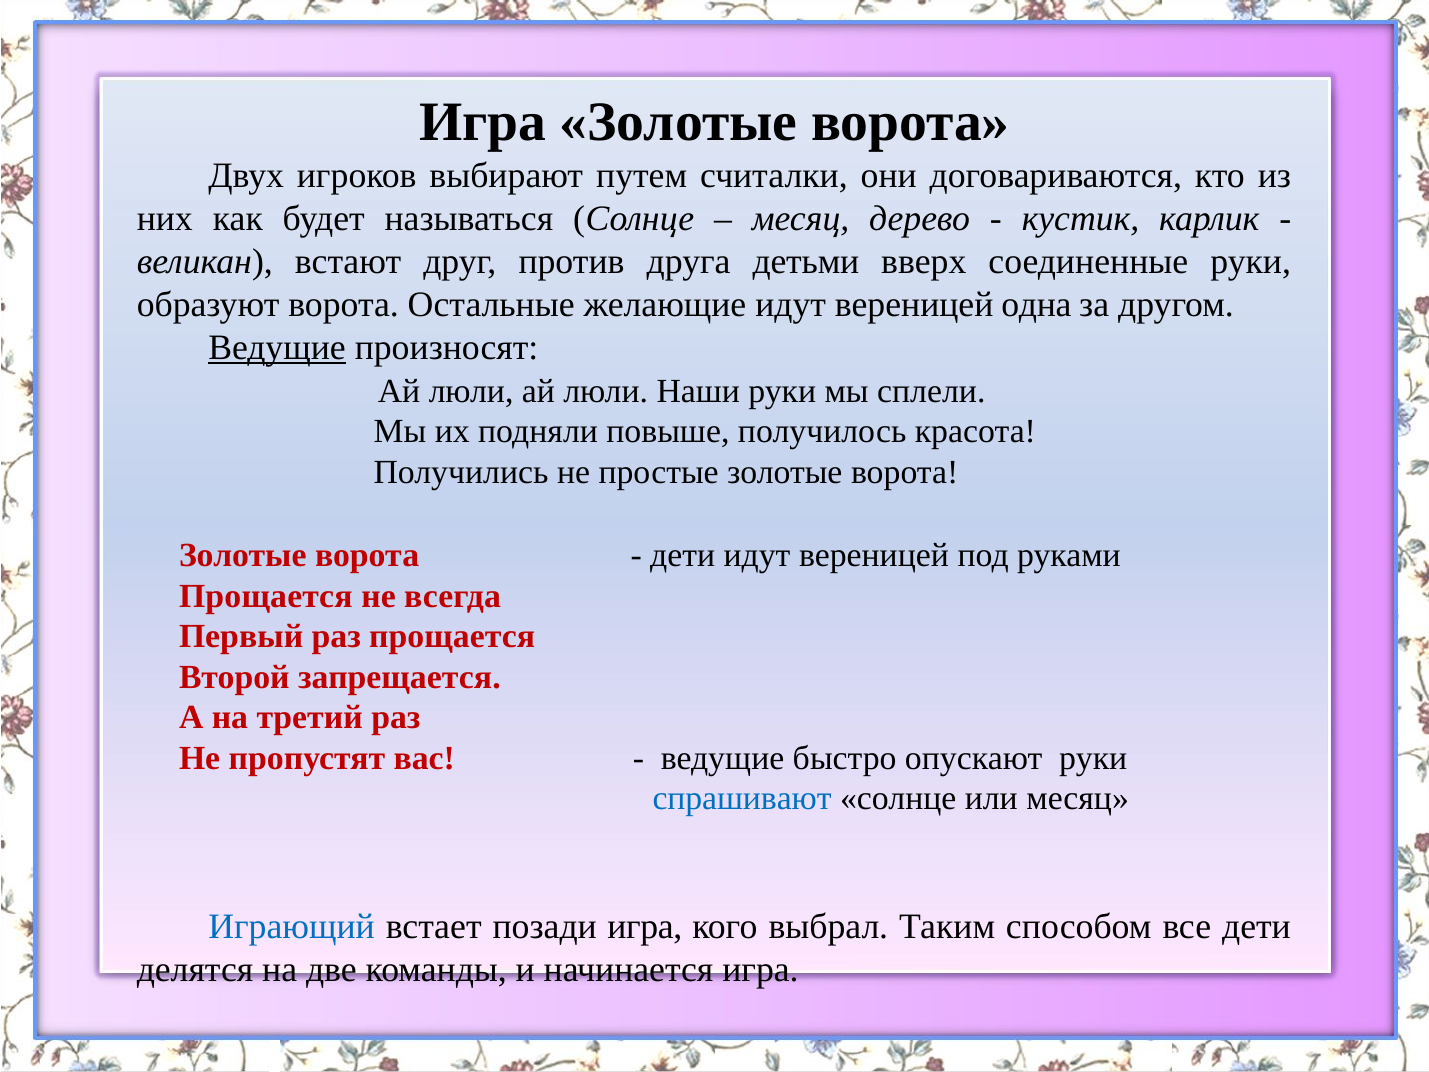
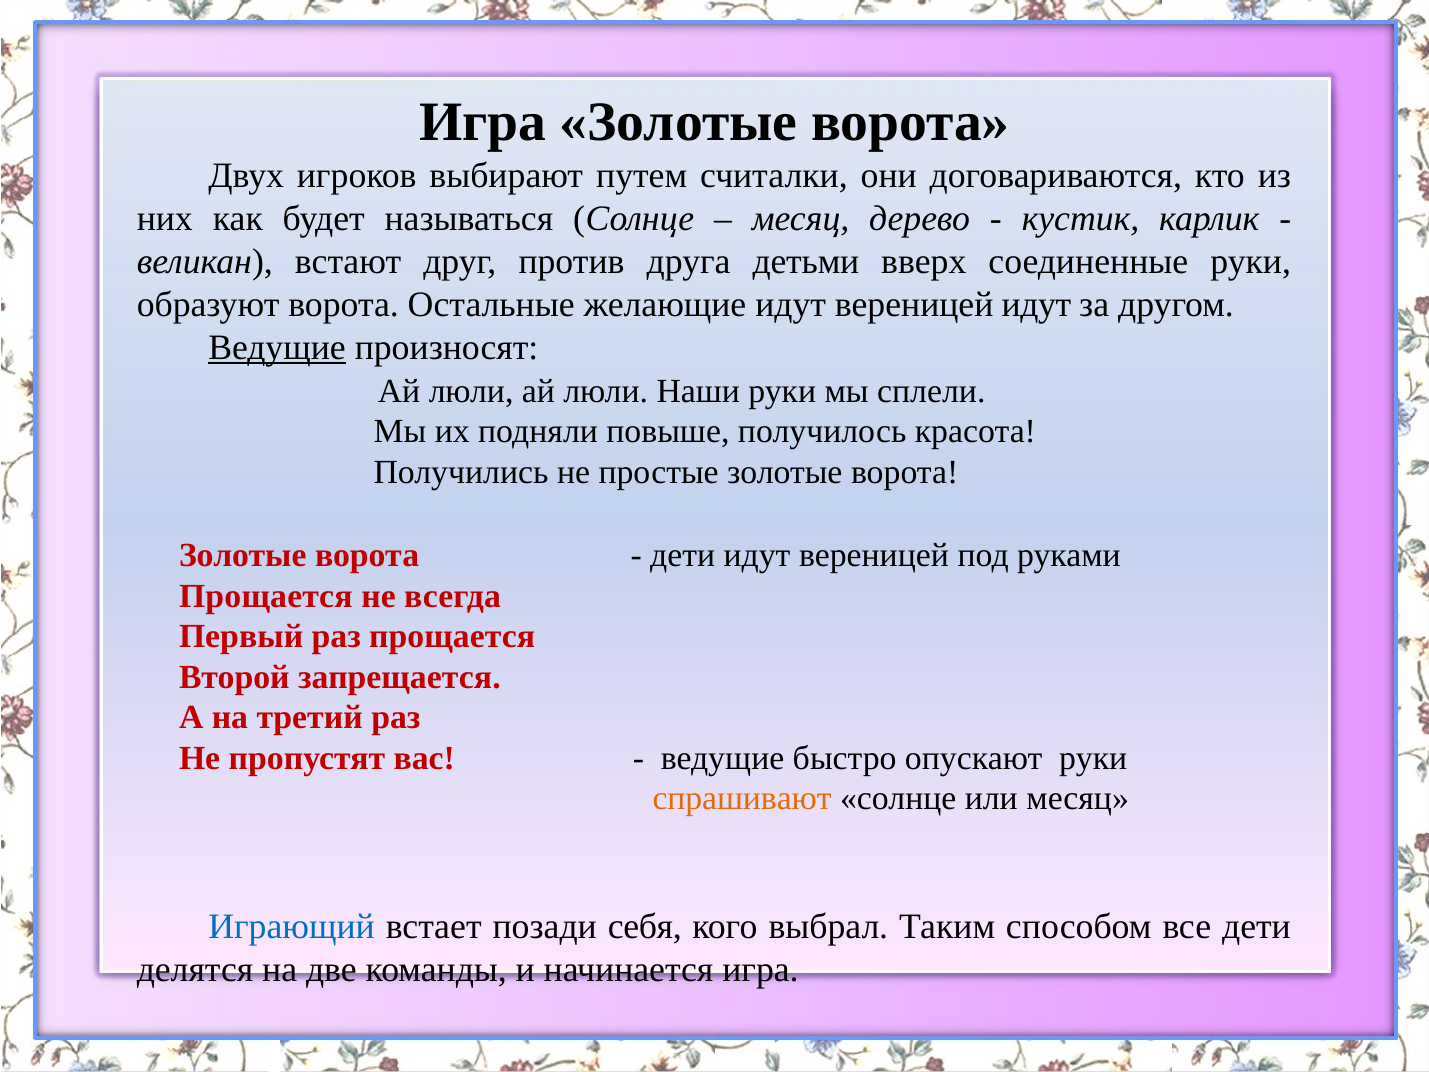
вереницей одна: одна -> идут
спрашивают colour: blue -> orange
позади игра: игра -> себя
